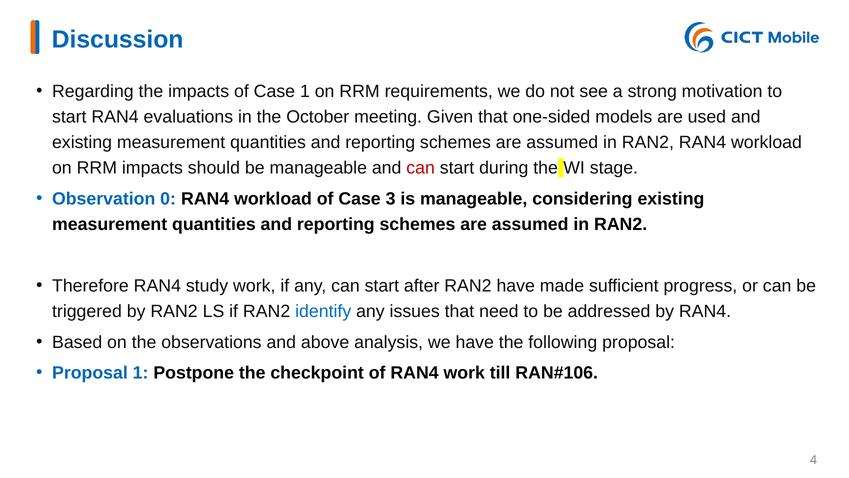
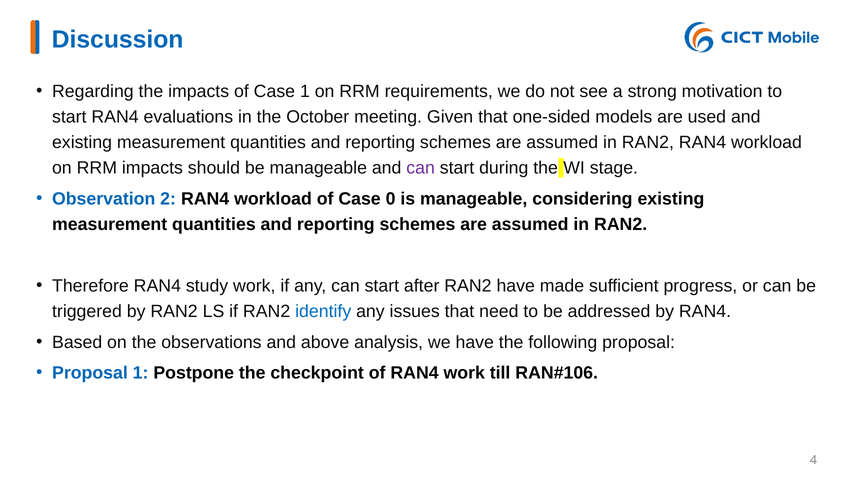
can at (421, 168) colour: red -> purple
0: 0 -> 2
3: 3 -> 0
